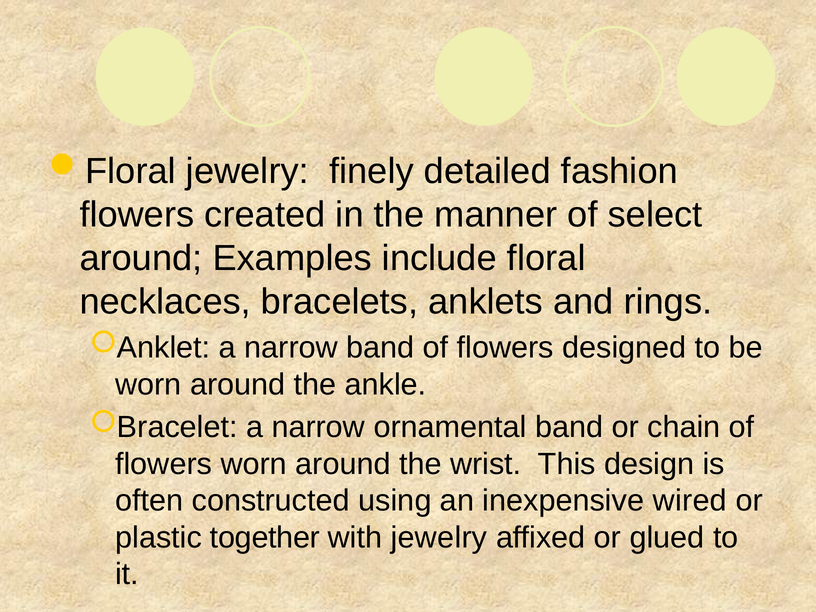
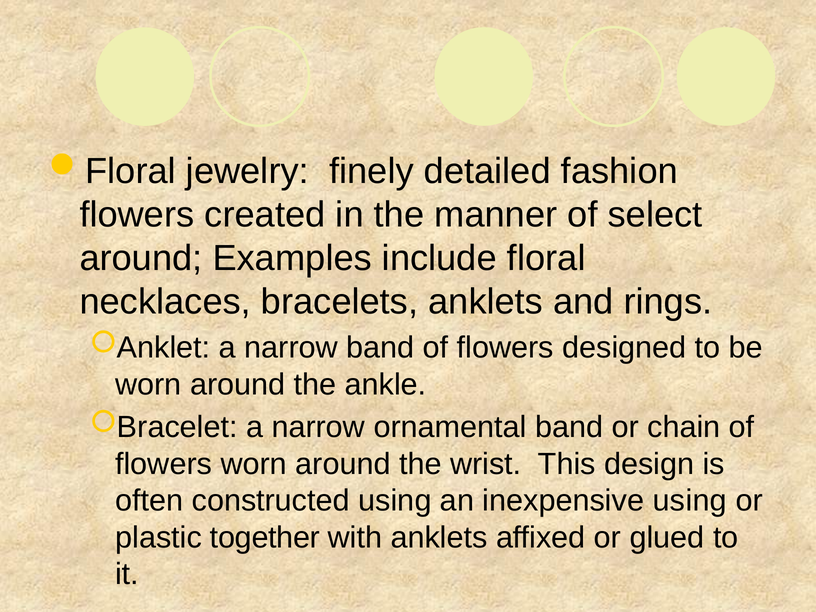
inexpensive wired: wired -> using
with jewelry: jewelry -> anklets
